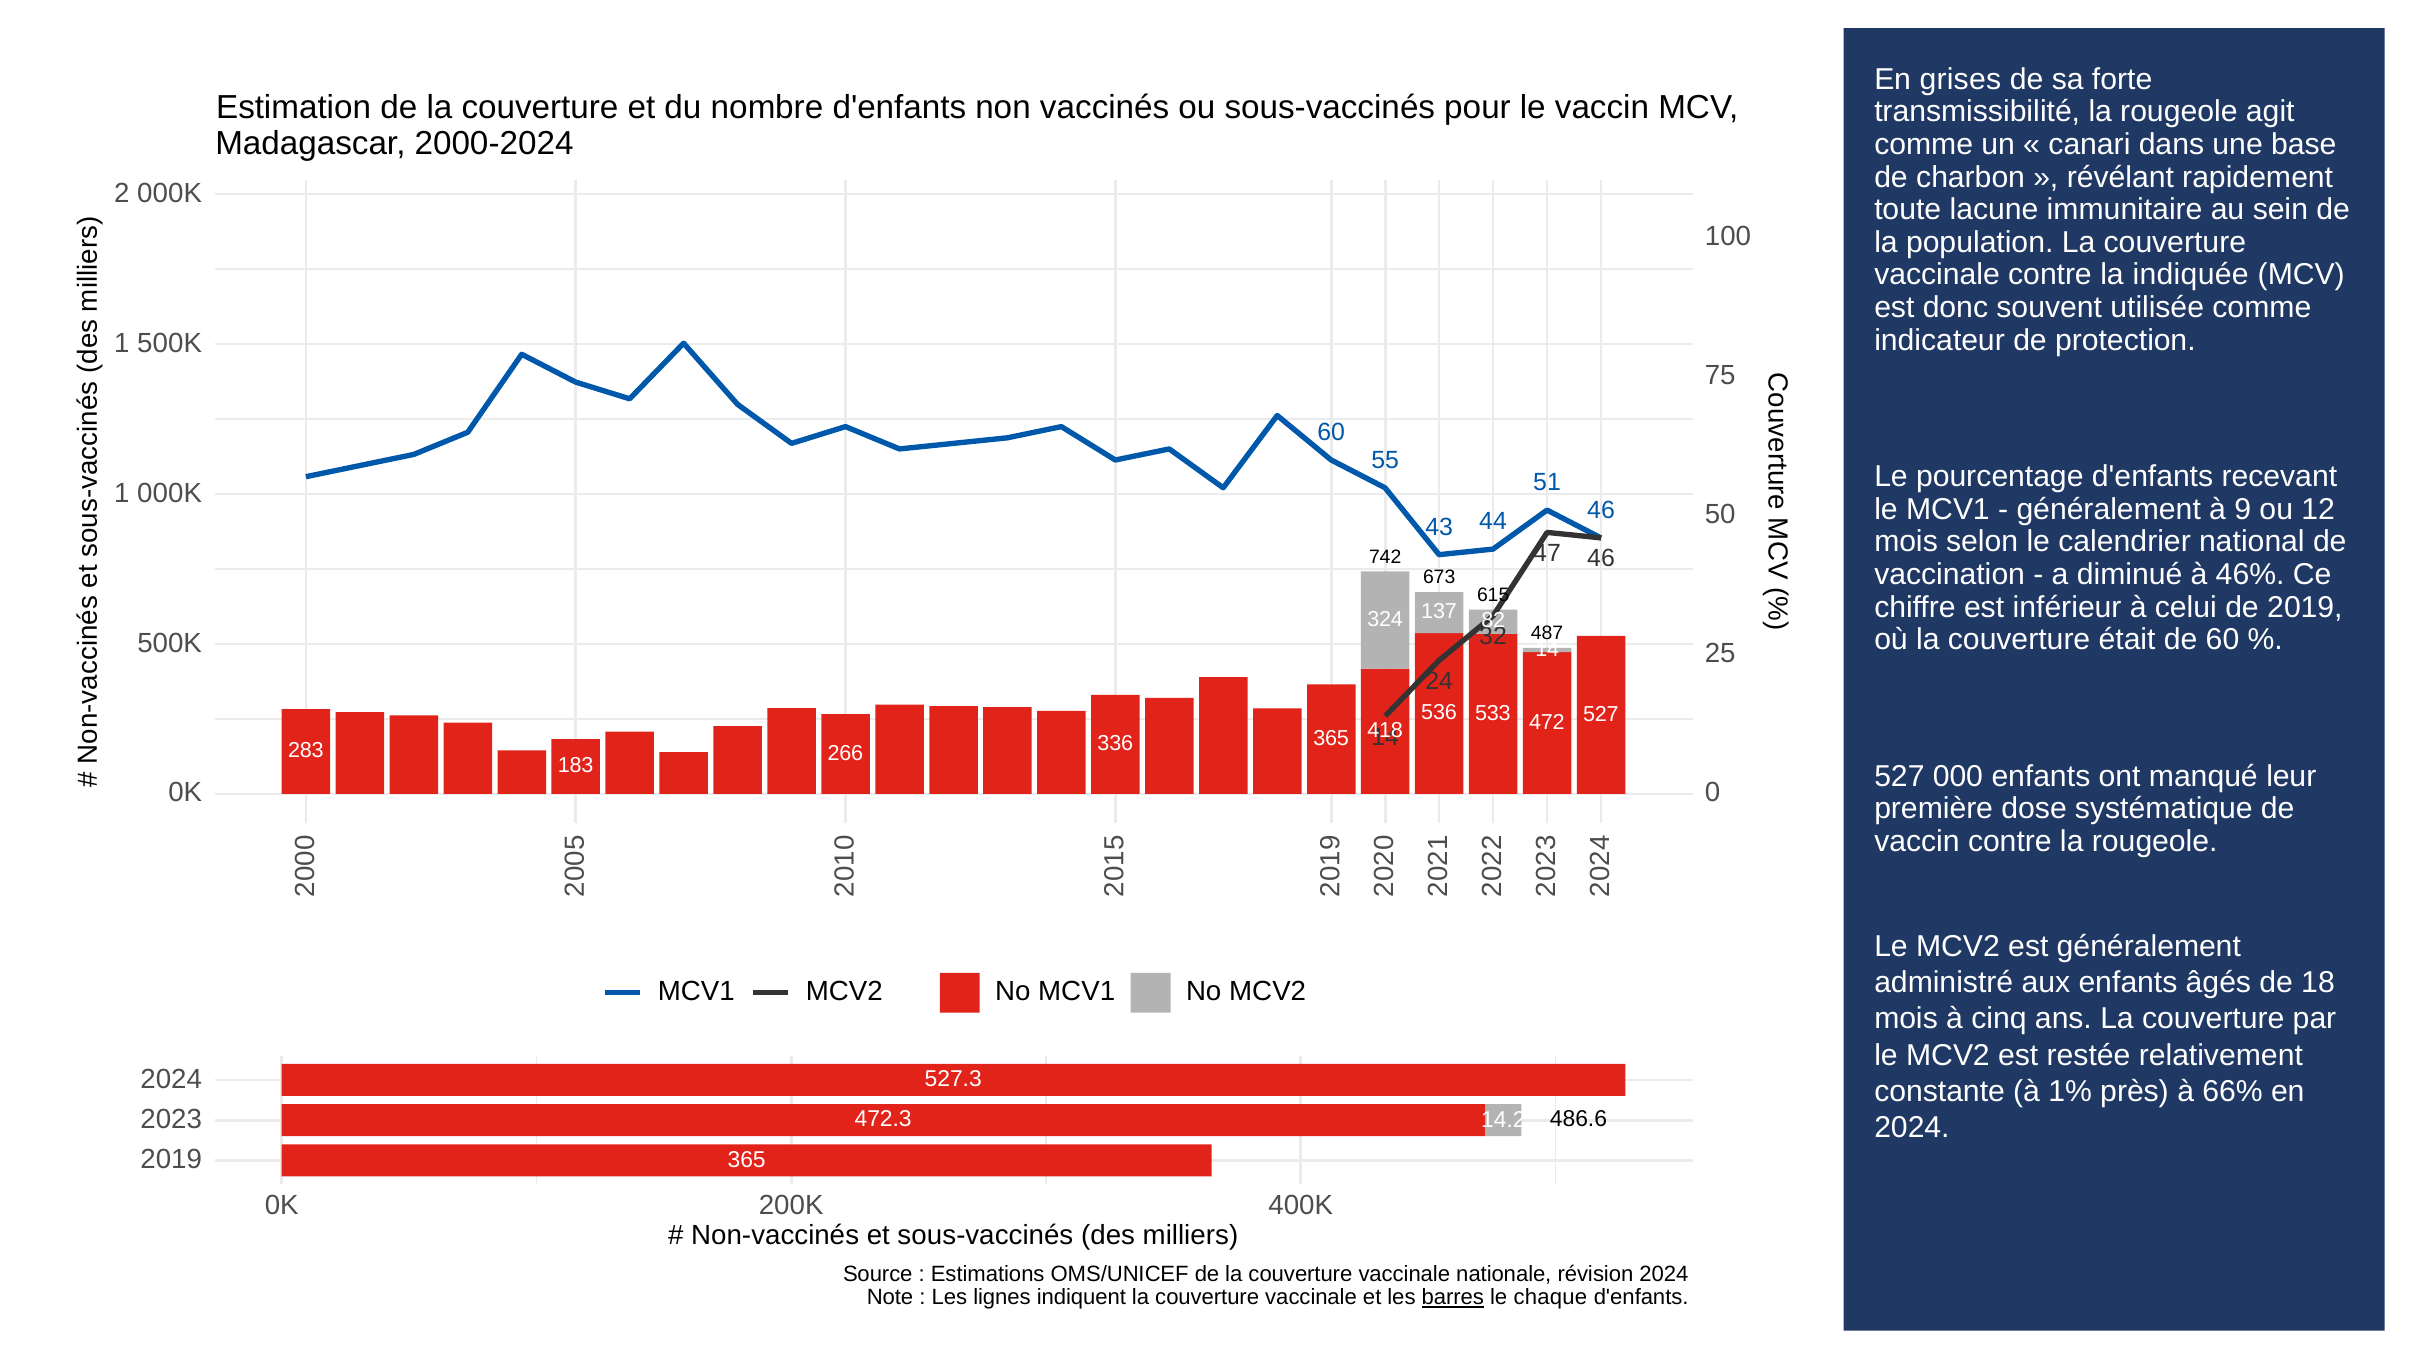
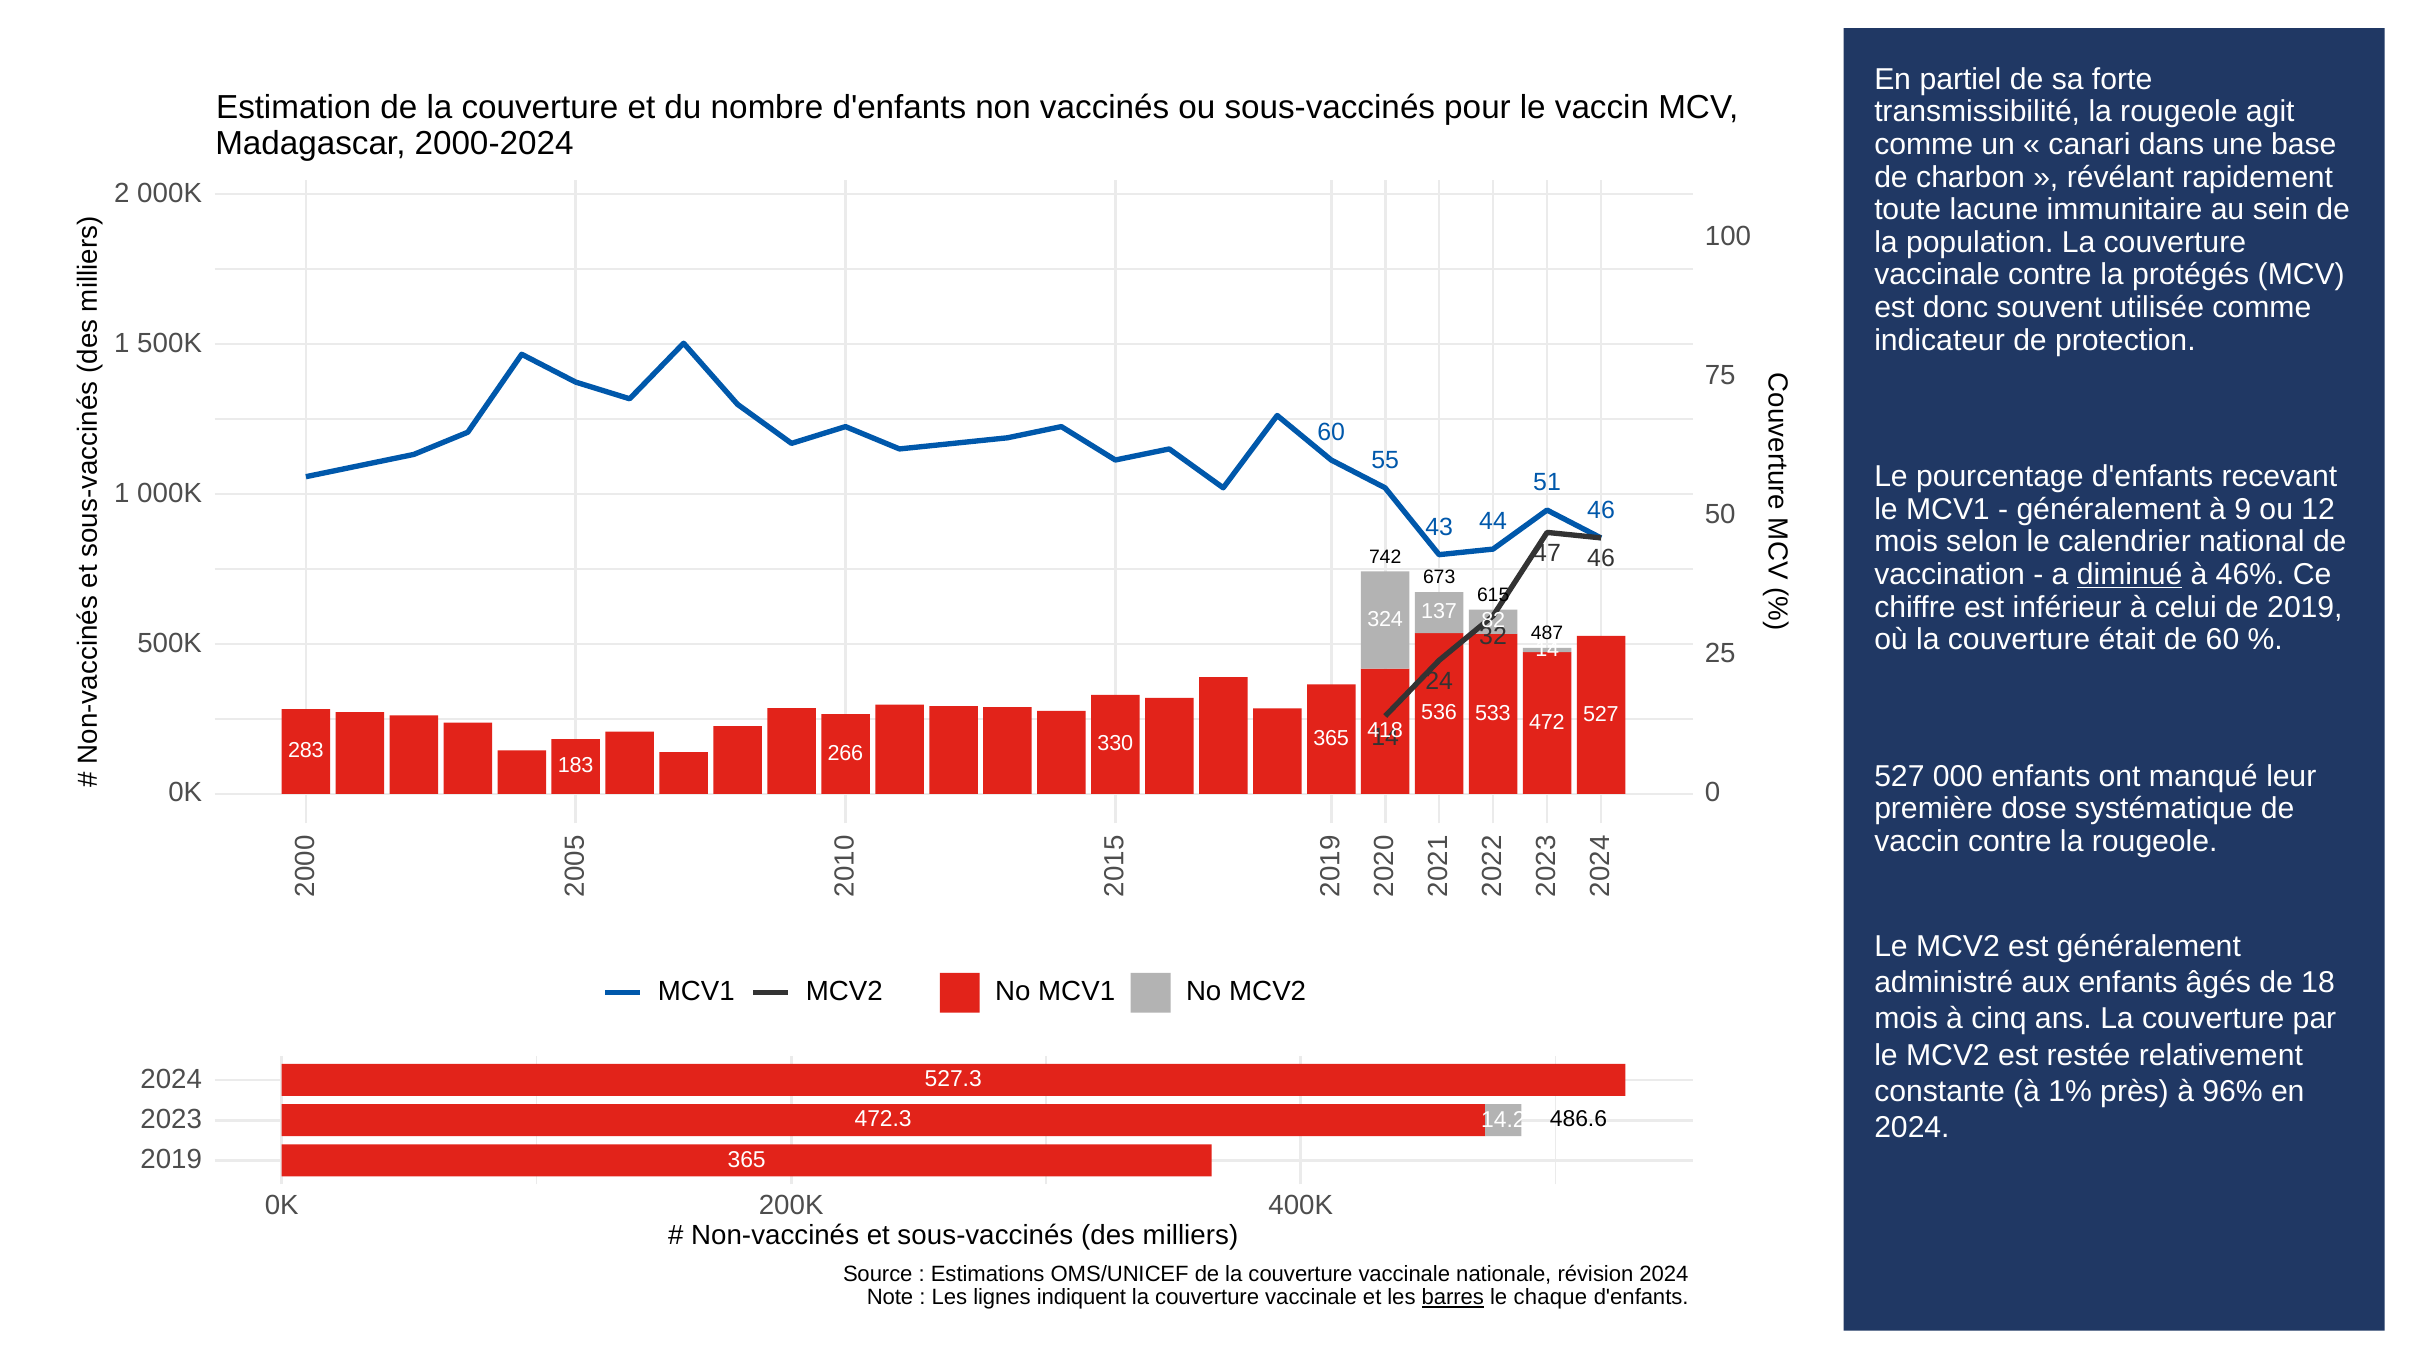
grises: grises -> partiel
indiquée: indiquée -> protégés
diminué underline: none -> present
336: 336 -> 330
66%: 66% -> 96%
